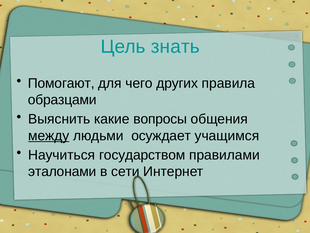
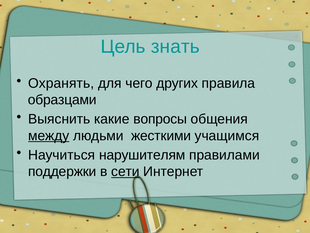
Помогают: Помогают -> Охранять
осуждает: осуждает -> жесткими
государством: государством -> нарушителям
эталонами: эталонами -> поддержки
сети underline: none -> present
